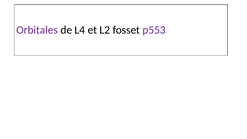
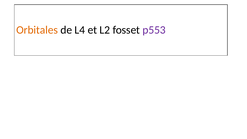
Orbitales colour: purple -> orange
